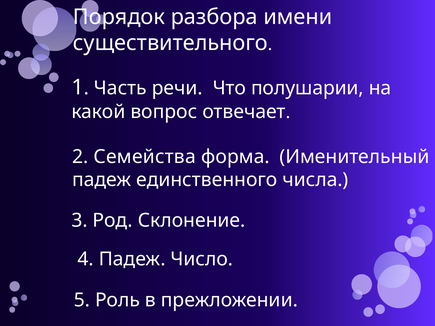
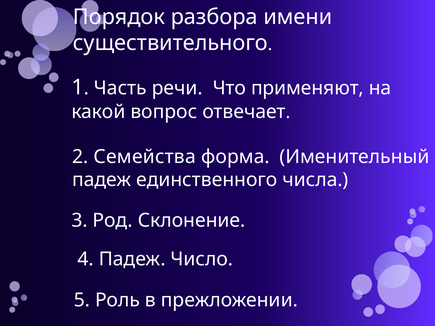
полушарии: полушарии -> применяют
